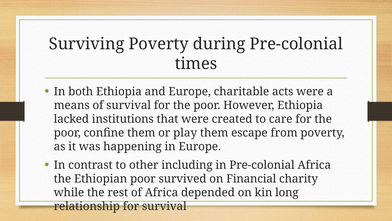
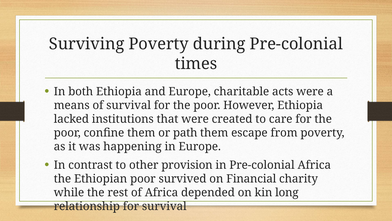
play: play -> path
including: including -> provision
